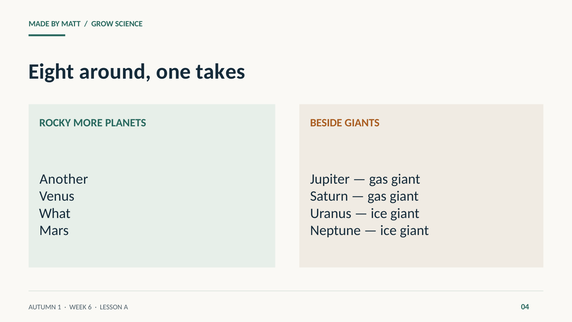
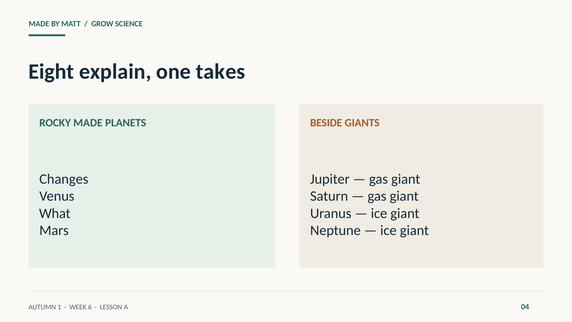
around: around -> explain
ROCKY MORE: MORE -> MADE
Another: Another -> Changes
